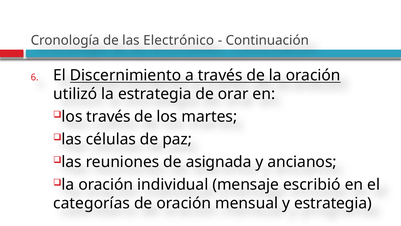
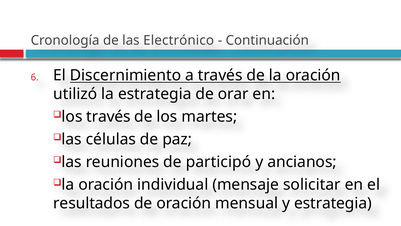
asignada: asignada -> participó
escribió: escribió -> solicitar
categorías: categorías -> resultados
